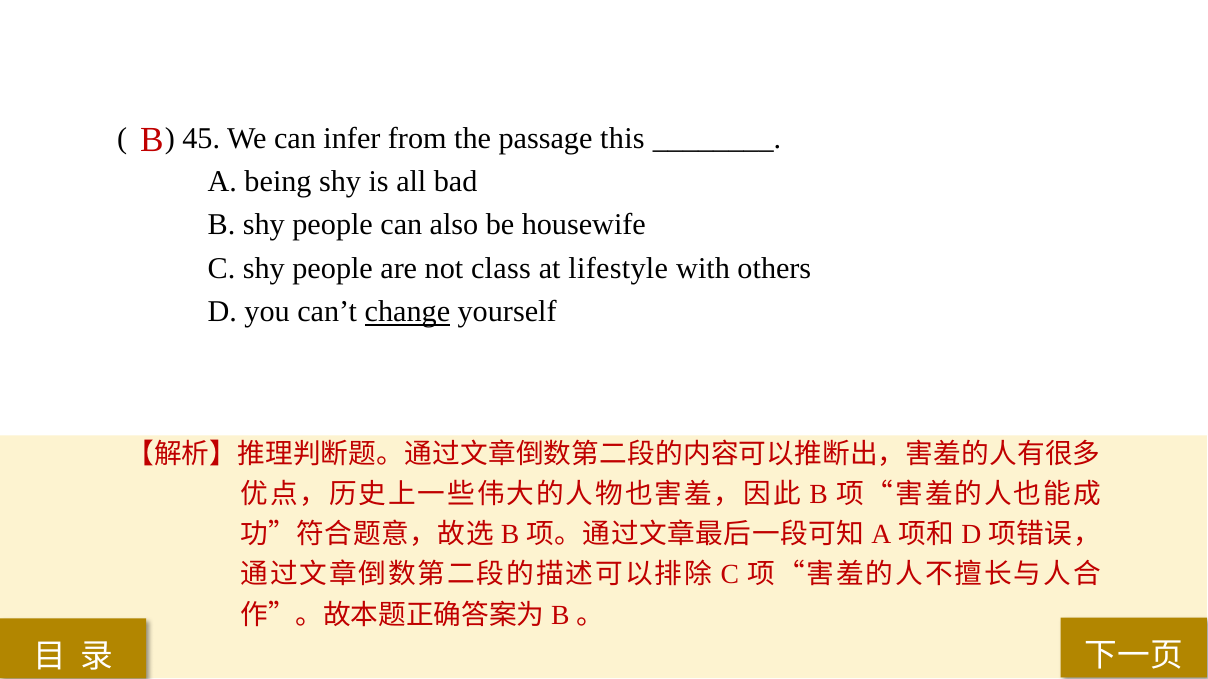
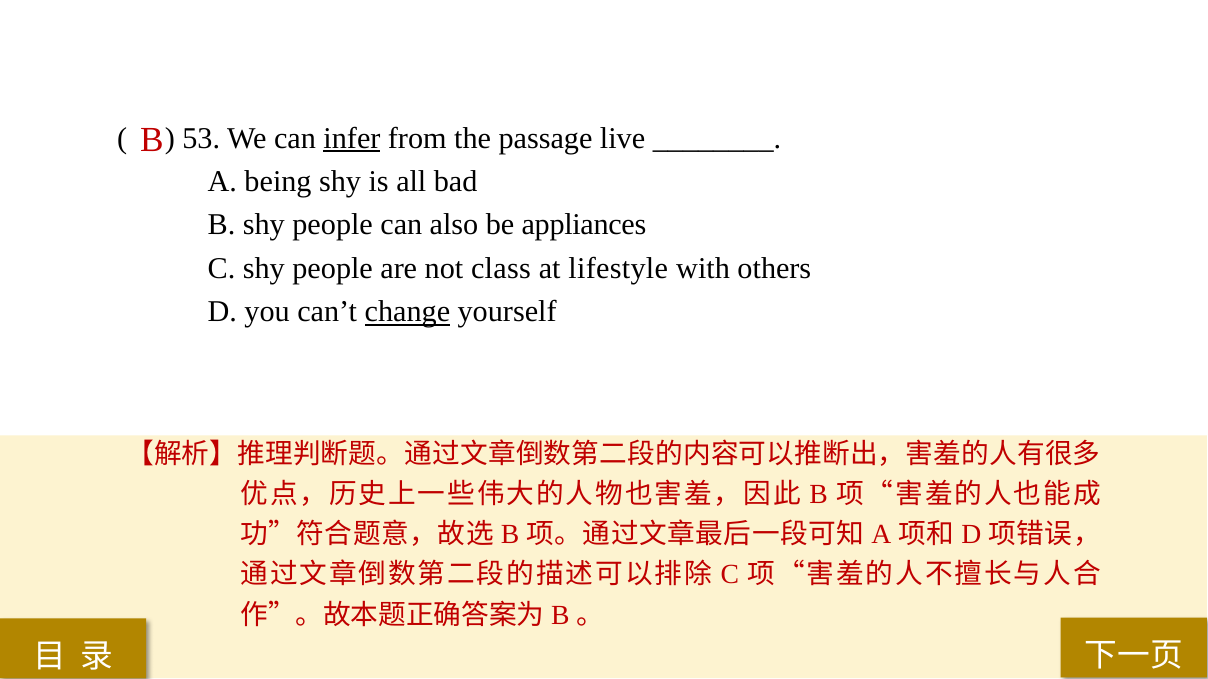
45: 45 -> 53
infer underline: none -> present
this: this -> live
housewife: housewife -> appliances
